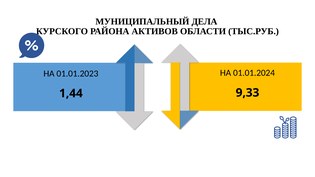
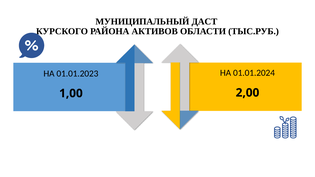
ДЕЛА: ДЕЛА -> ДАСТ
9,33: 9,33 -> 2,00
1,44: 1,44 -> 1,00
